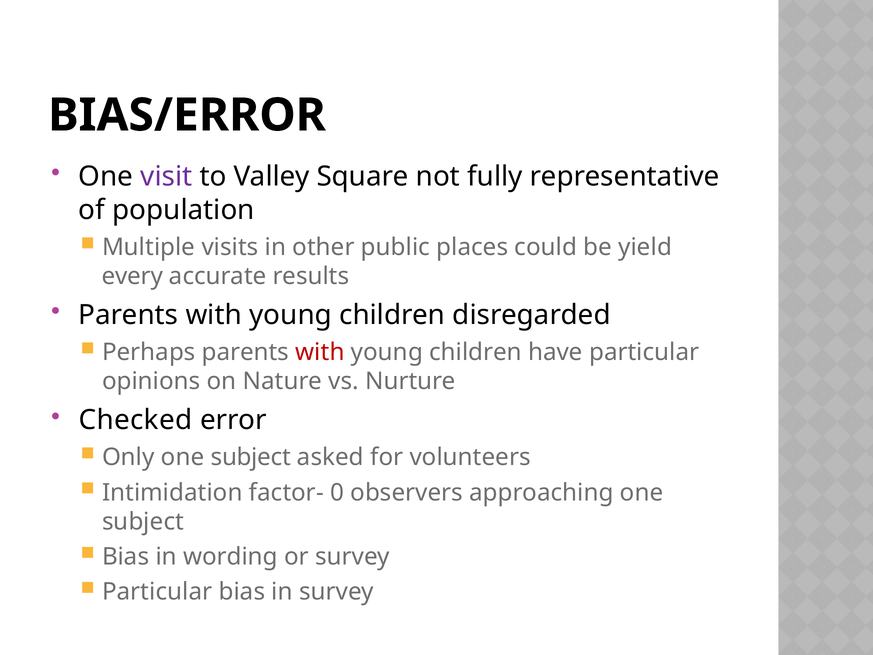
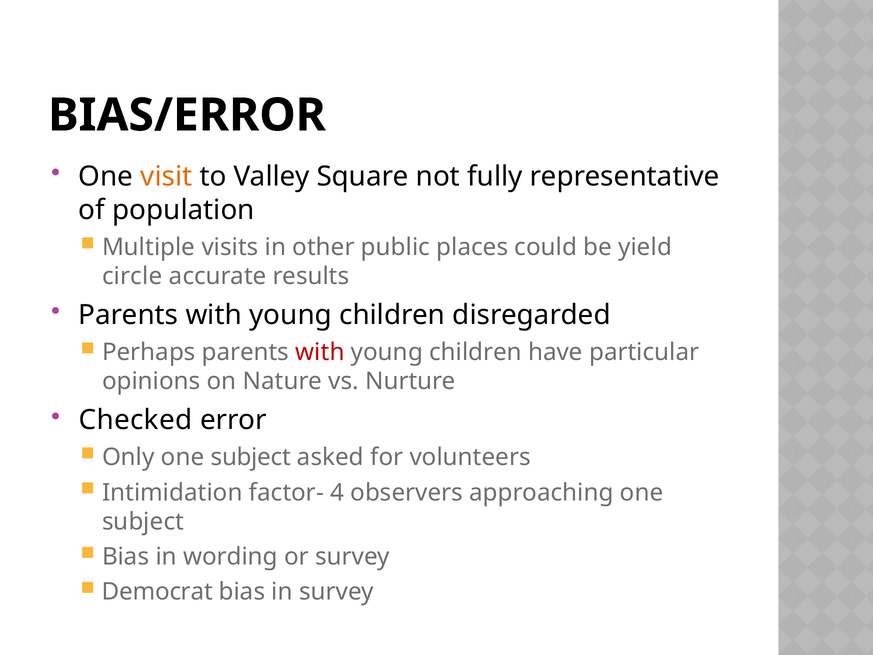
visit colour: purple -> orange
every: every -> circle
0: 0 -> 4
Particular at (157, 592): Particular -> Democrat
